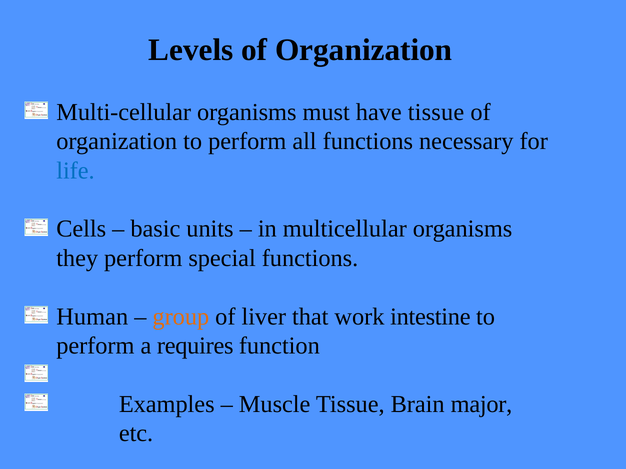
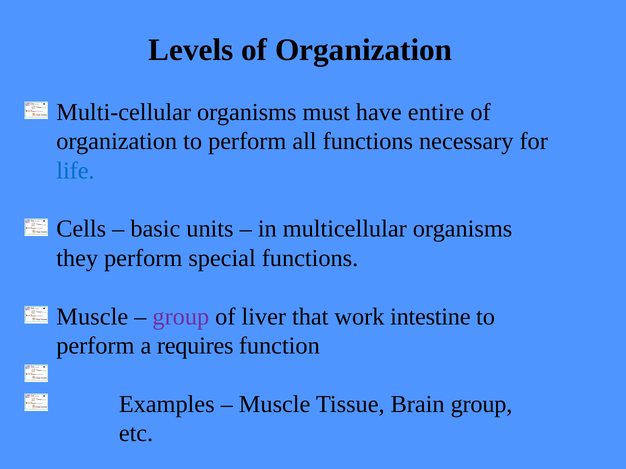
have tissue: tissue -> entire
Human at (92, 317): Human -> Muscle
group at (181, 317) colour: orange -> purple
Brain major: major -> group
